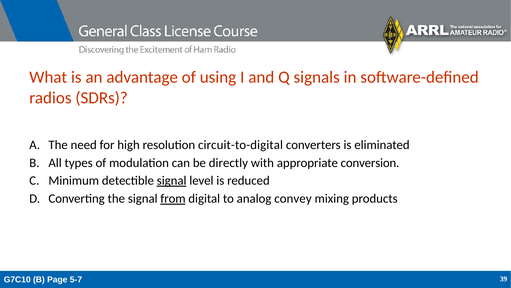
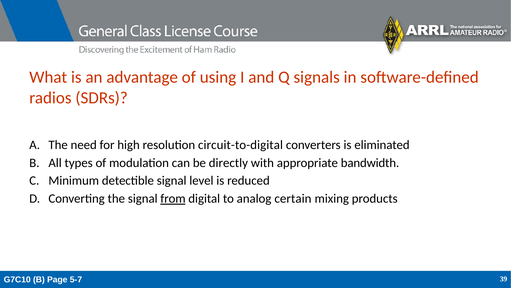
conversion: conversion -> bandwidth
signal at (172, 180) underline: present -> none
convey: convey -> certain
